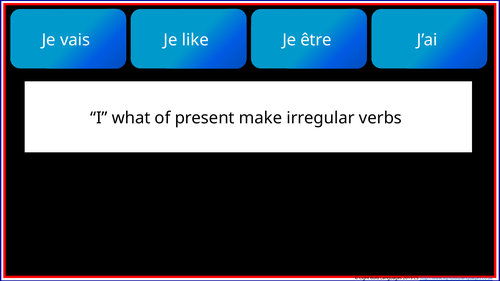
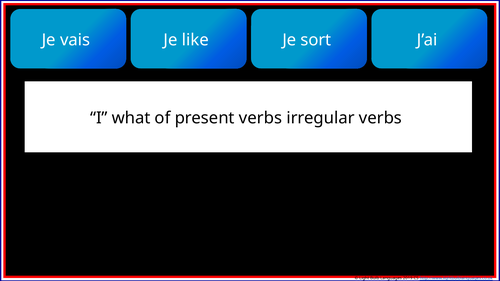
être: être -> sort
present make: make -> verbs
